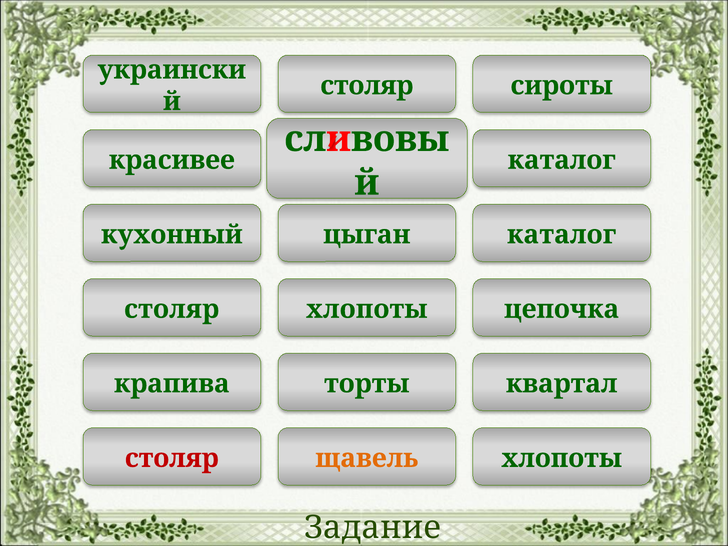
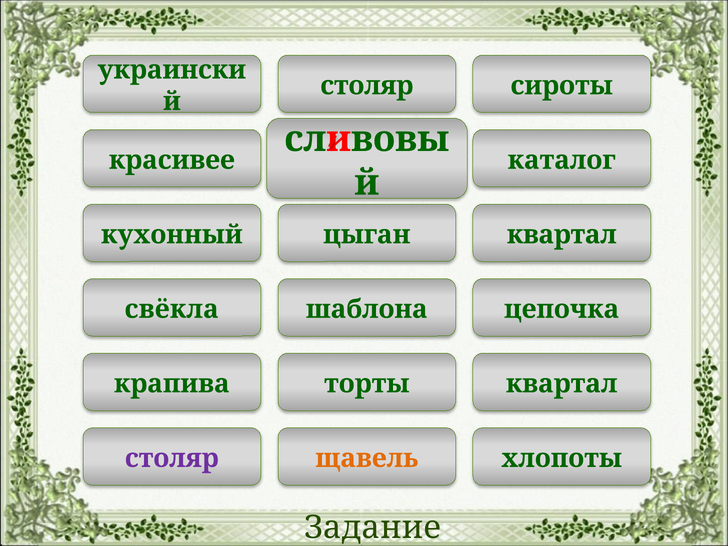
цыган каталог: каталог -> квартал
столяр at (172, 309): столяр -> свёкла
хлопоты at (367, 309): хлопоты -> шаблона
столяр at (172, 458) colour: red -> purple
